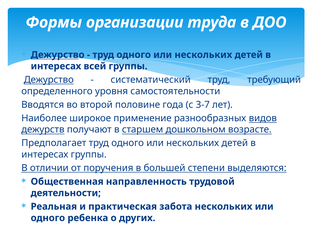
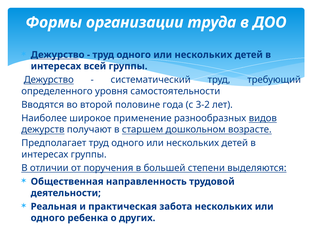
3-7: 3-7 -> 3-2
